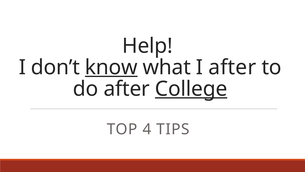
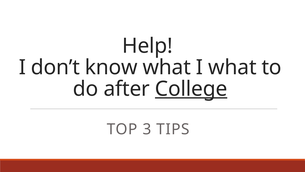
know underline: present -> none
I after: after -> what
4: 4 -> 3
